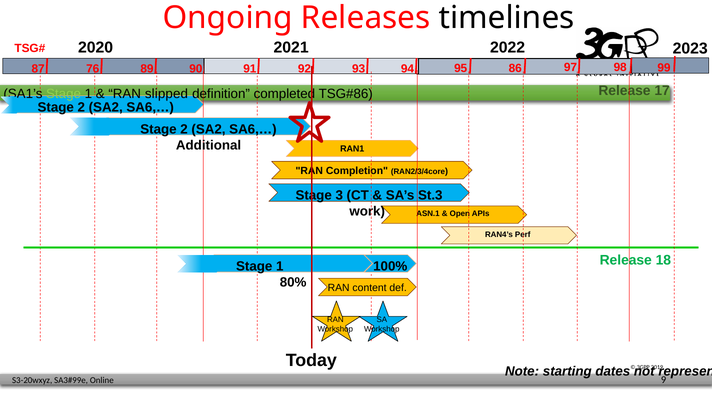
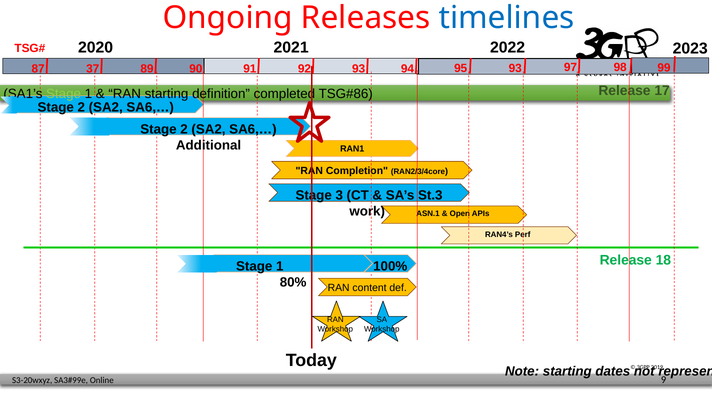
timelines colour: black -> blue
95 86: 86 -> 93
76: 76 -> 37
RAN slipped: slipped -> starting
